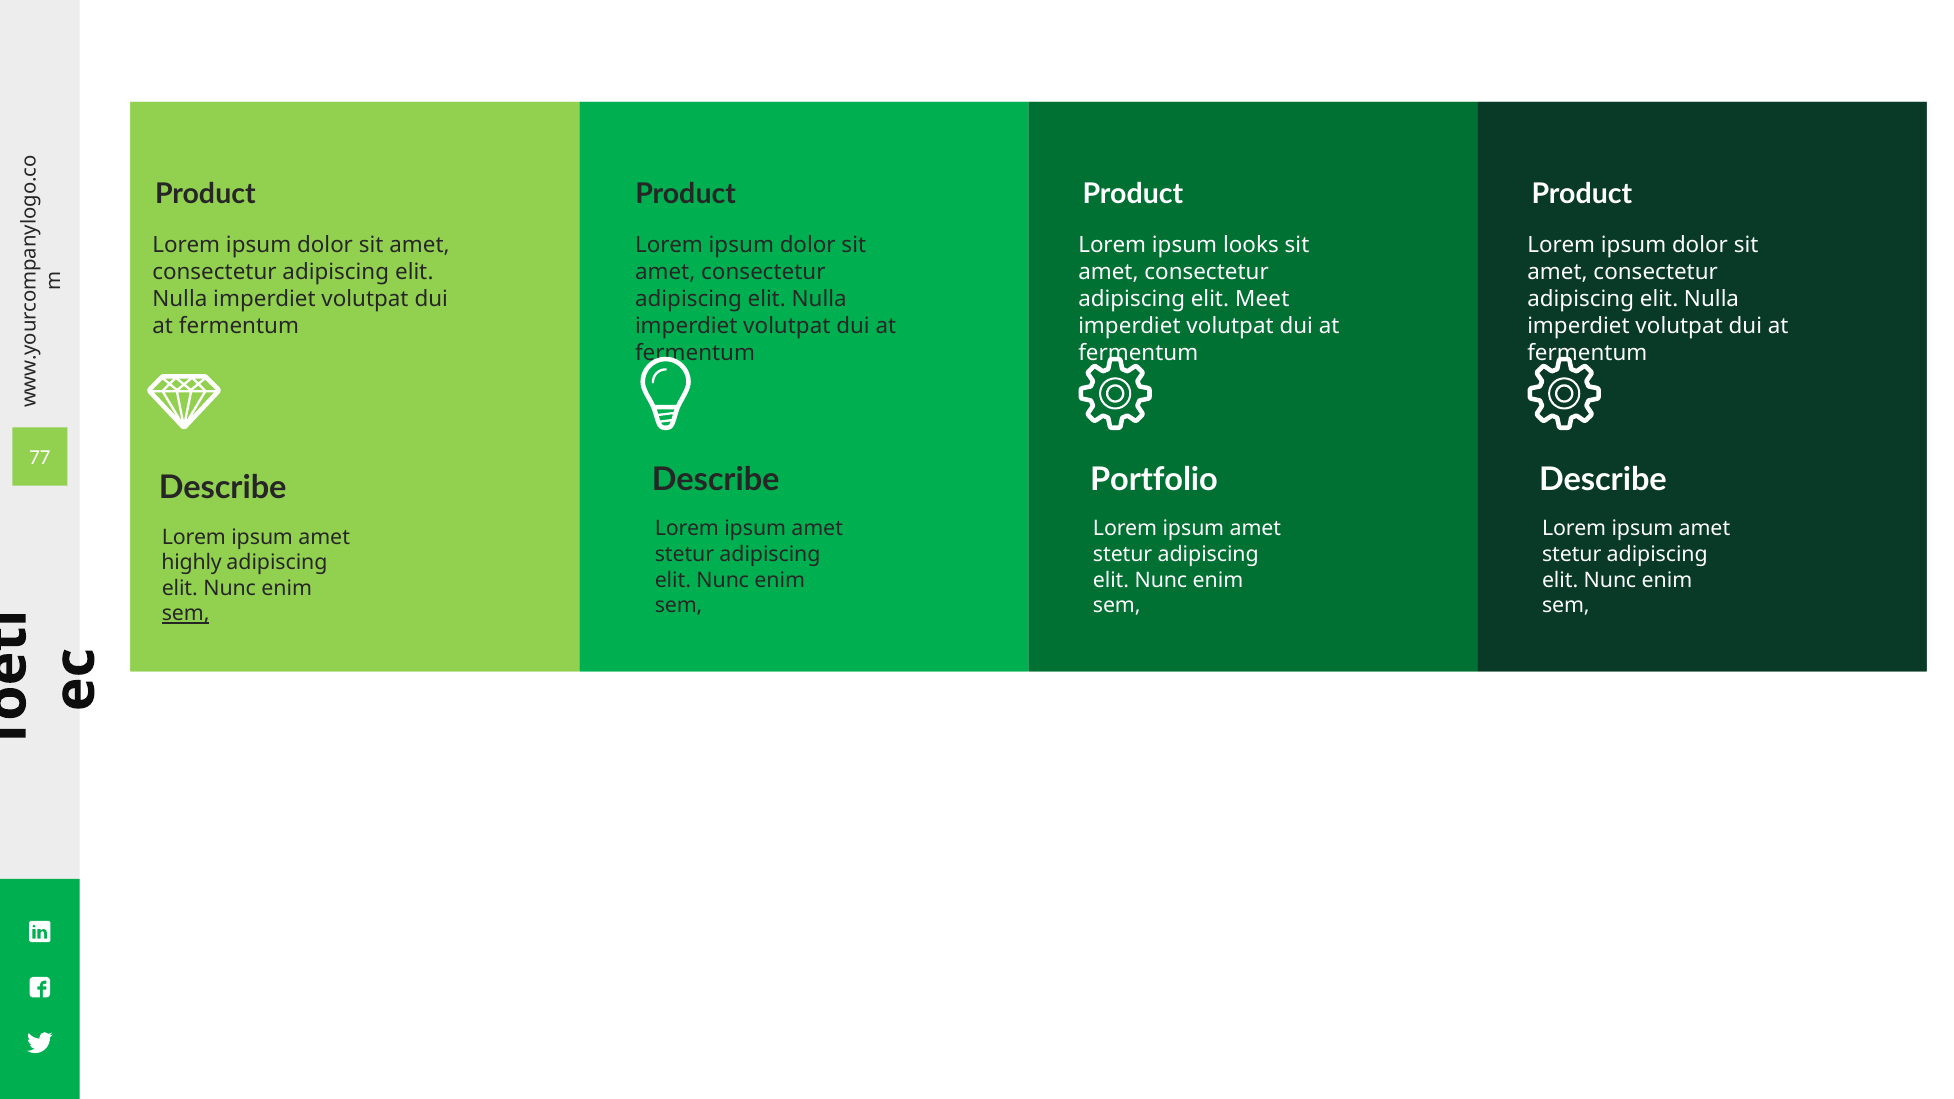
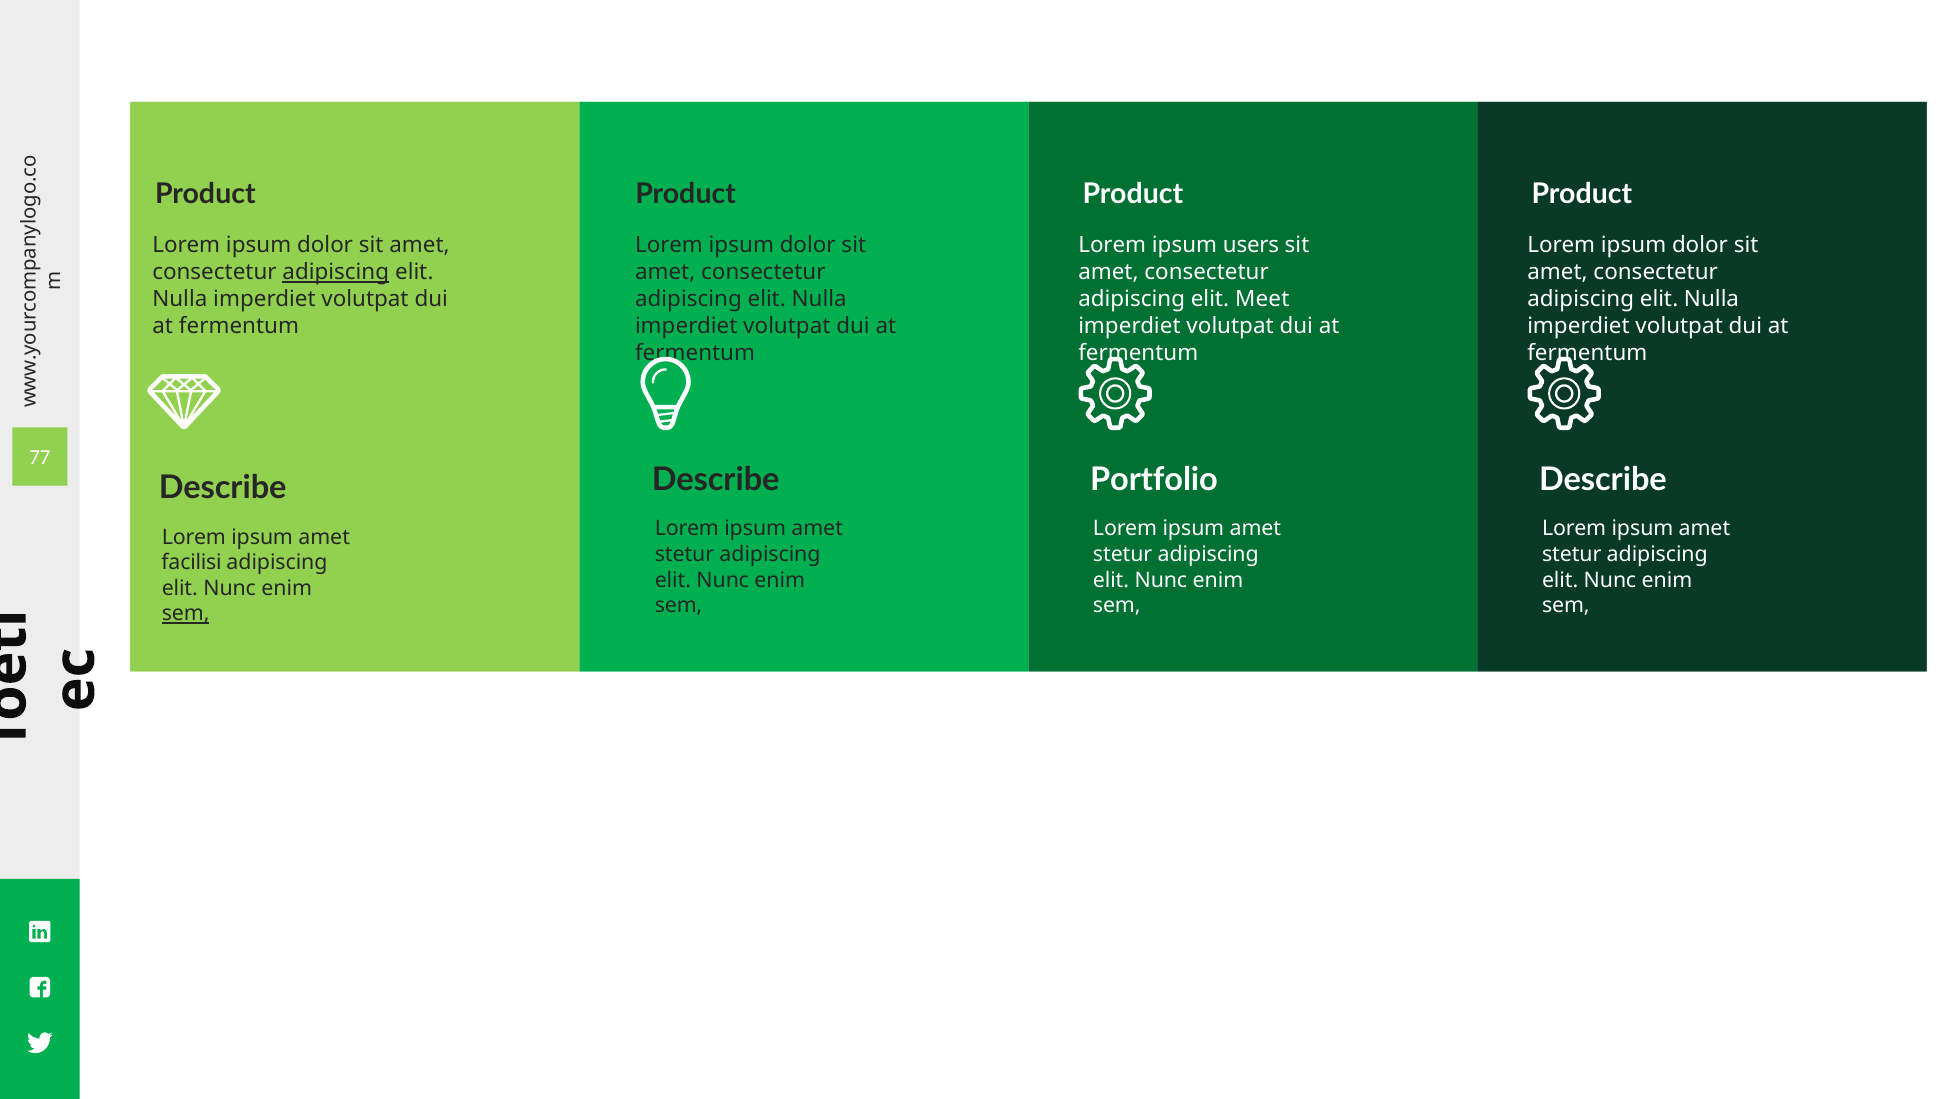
looks: looks -> users
adipiscing at (336, 272) underline: none -> present
highly: highly -> facilisi
